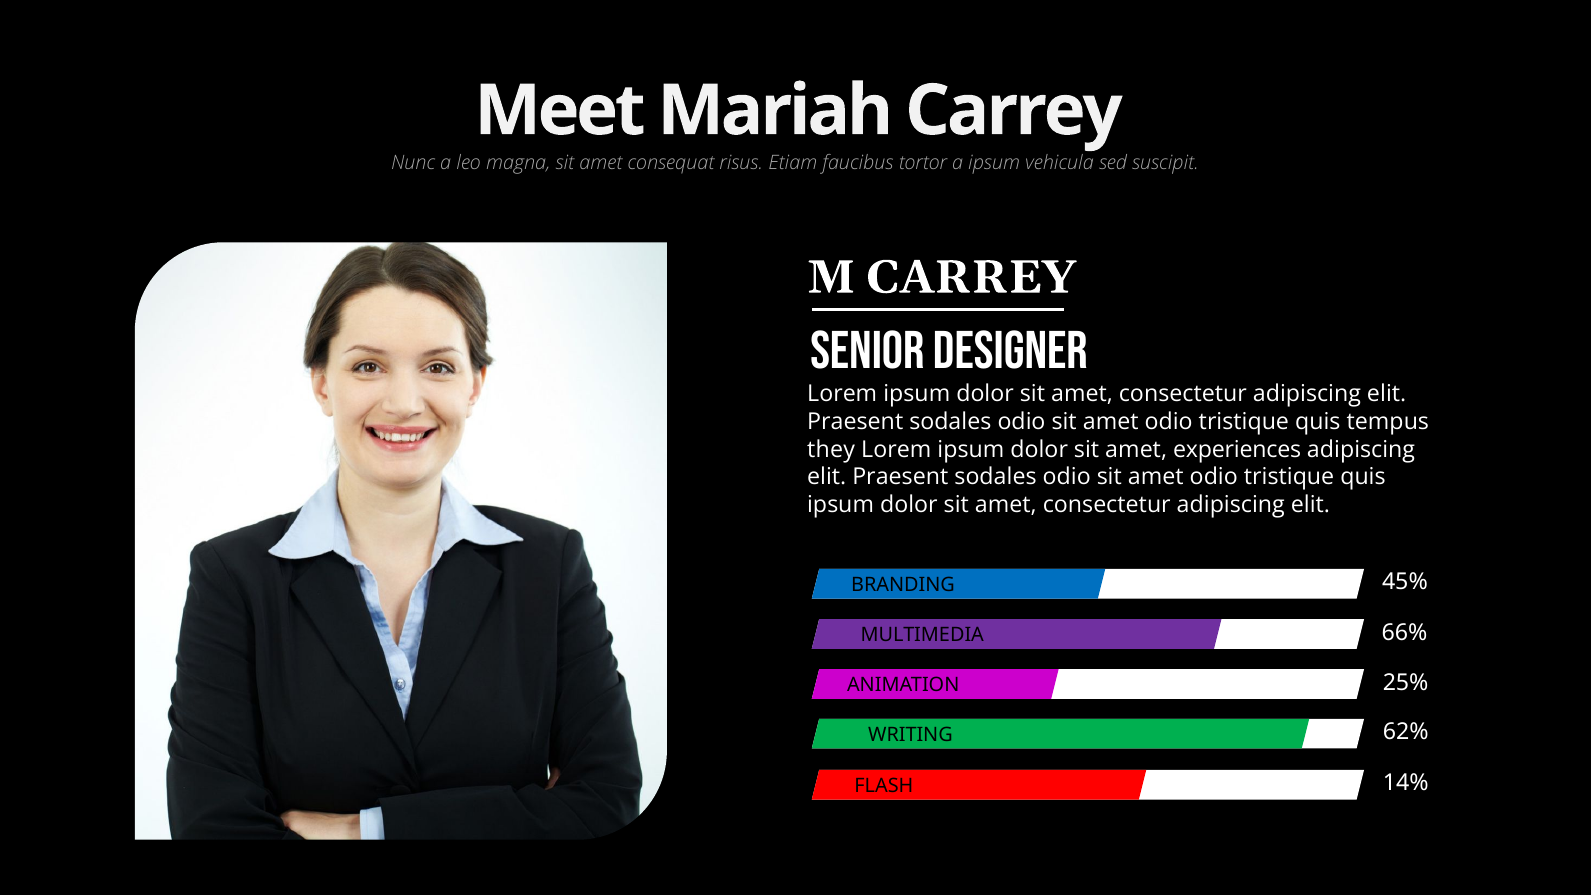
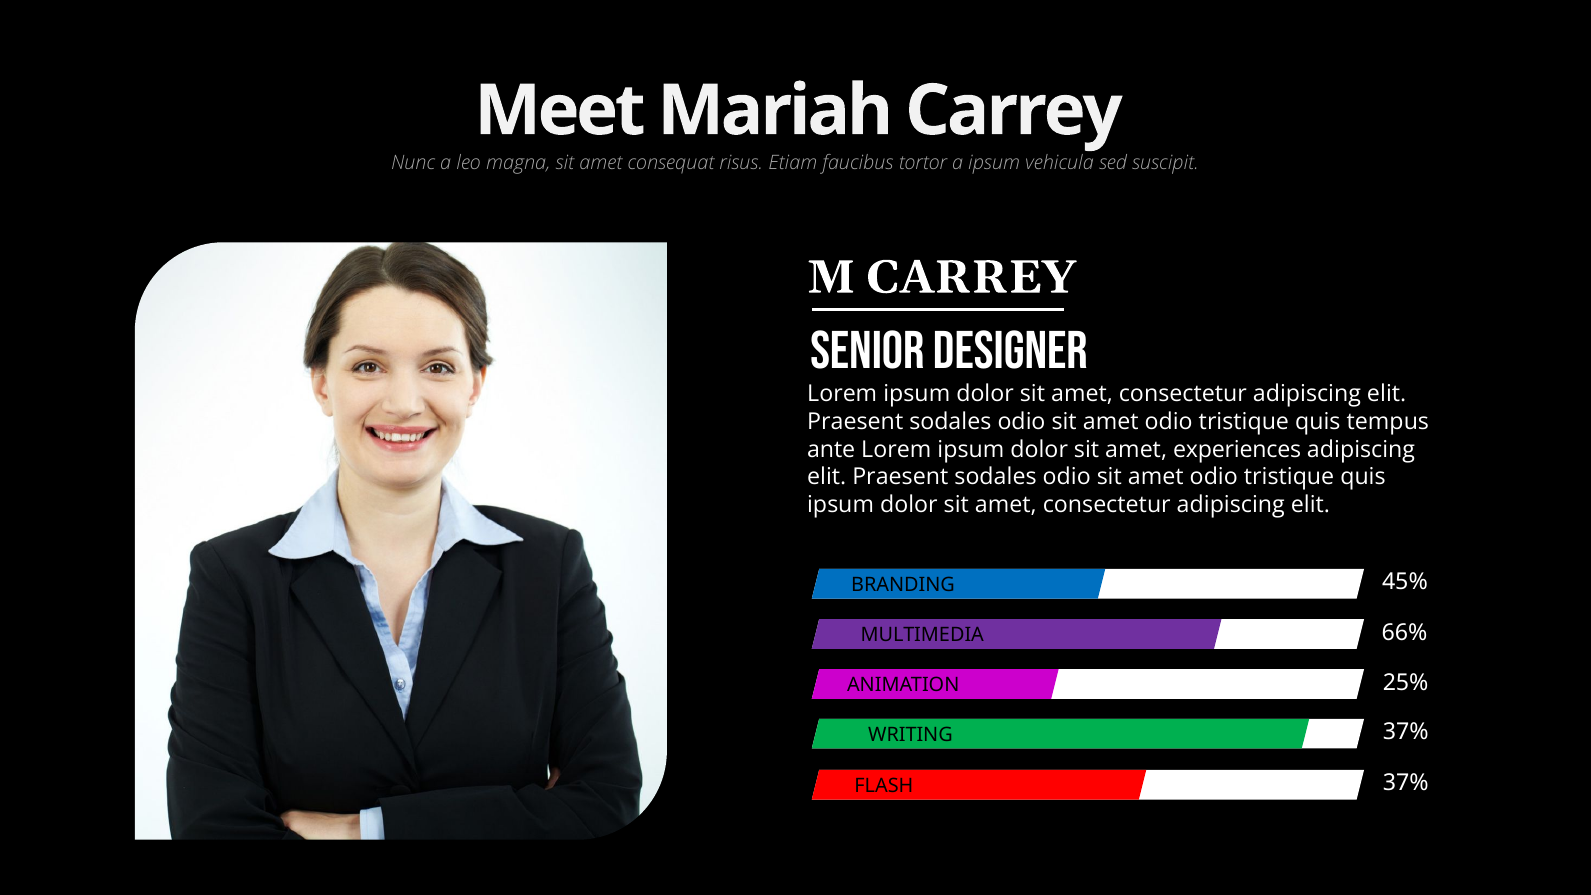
they: they -> ante
WRITING 62%: 62% -> 37%
FLASH 14%: 14% -> 37%
